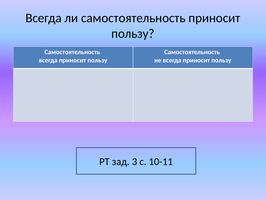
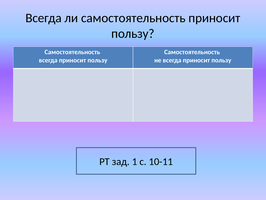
3: 3 -> 1
